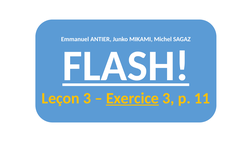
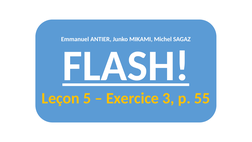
Leçon 3: 3 -> 5
Exercice underline: present -> none
11: 11 -> 55
